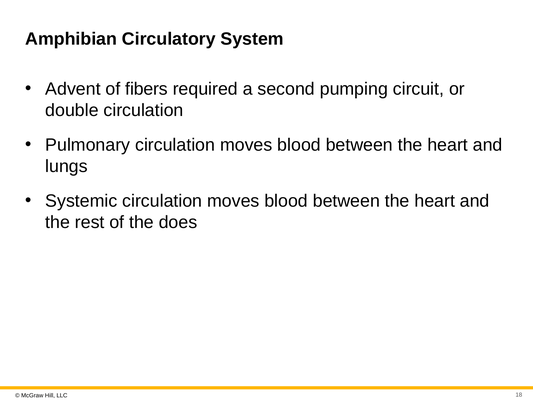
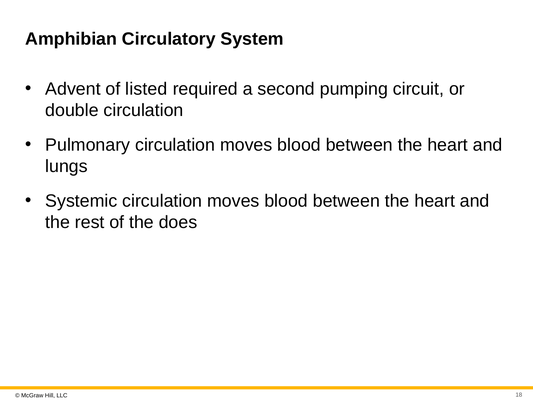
fibers: fibers -> listed
